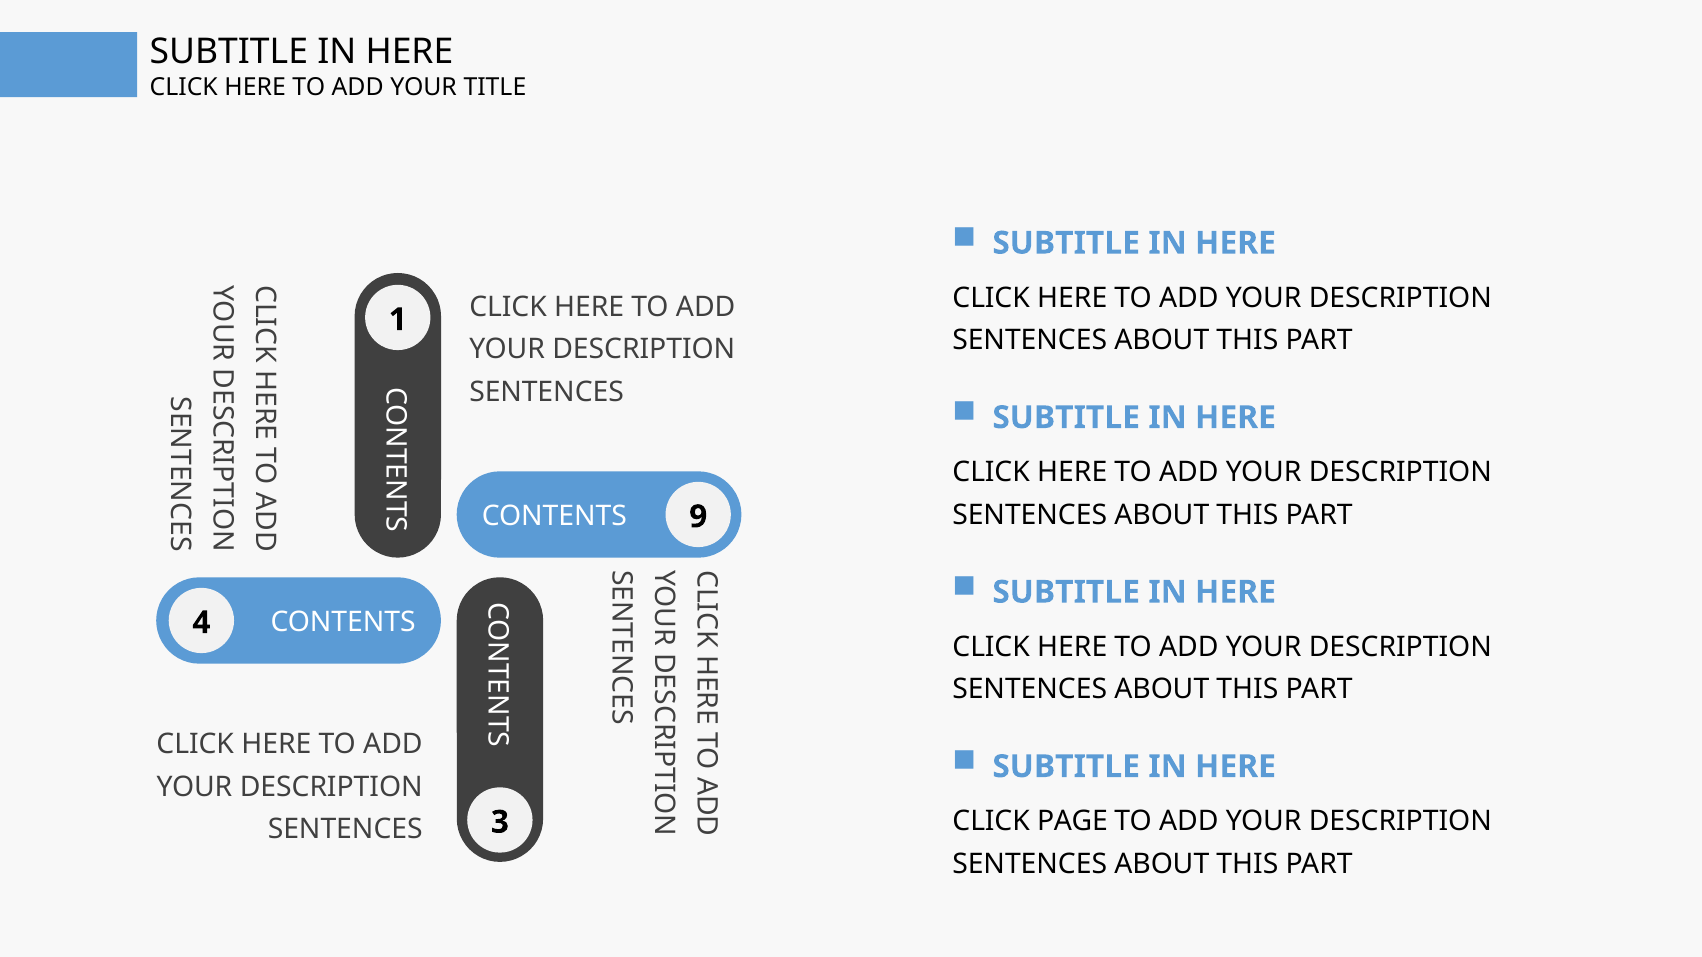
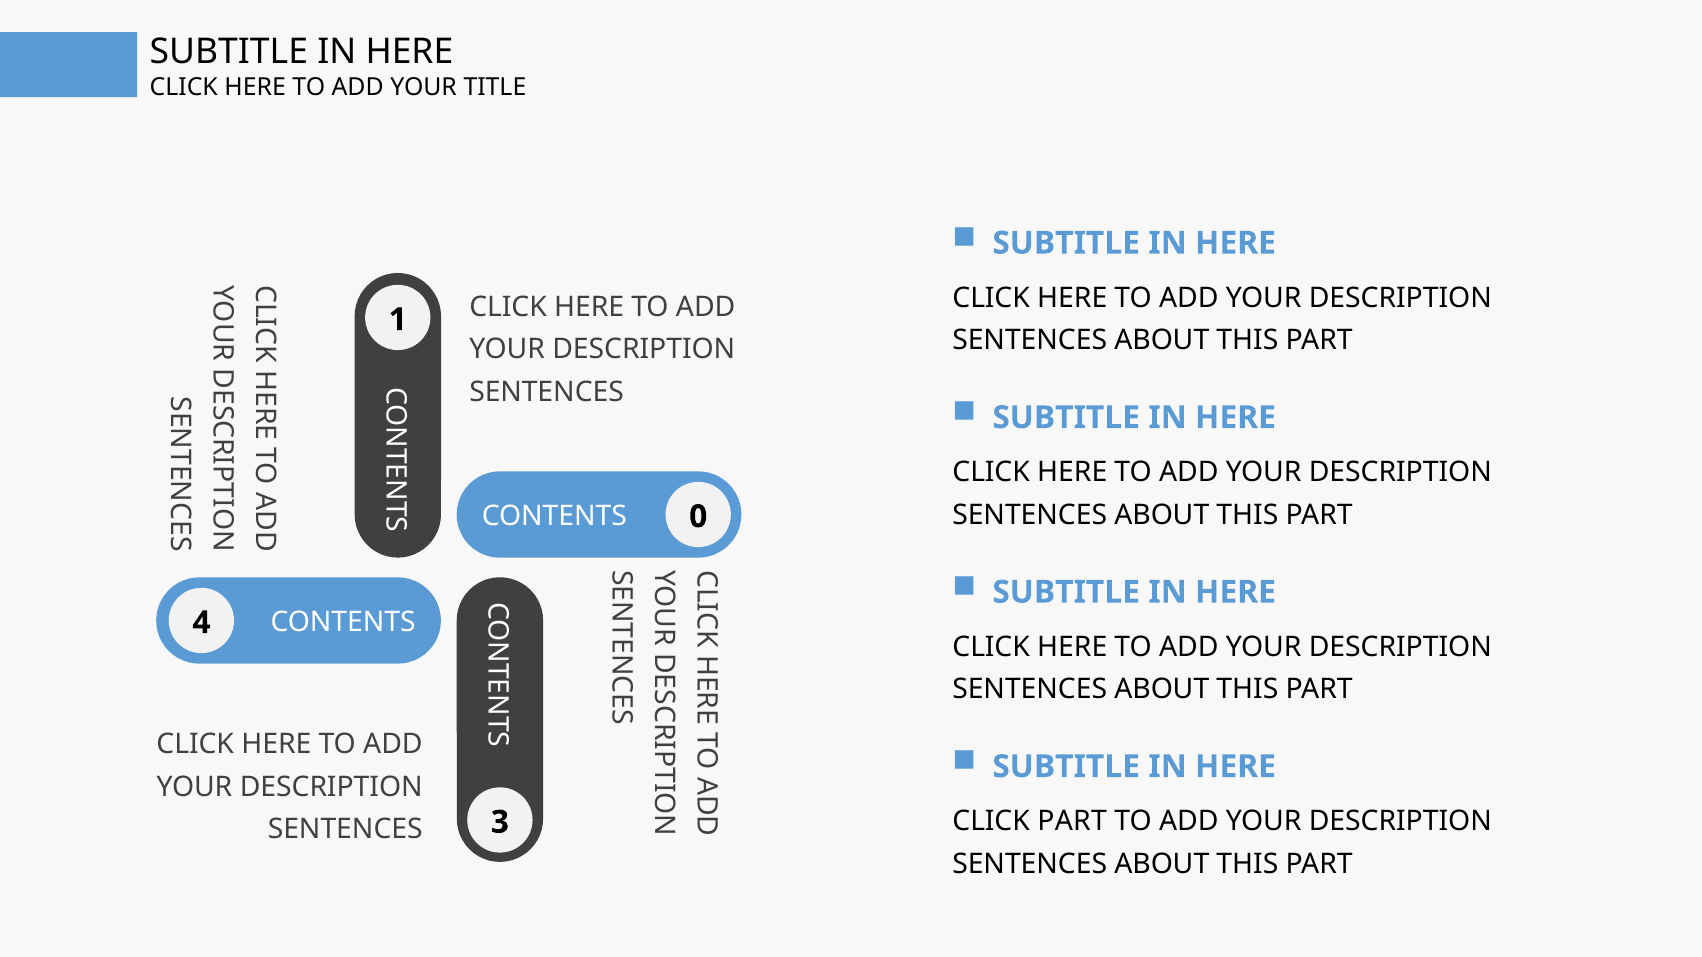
9: 9 -> 0
CLICK PAGE: PAGE -> PART
